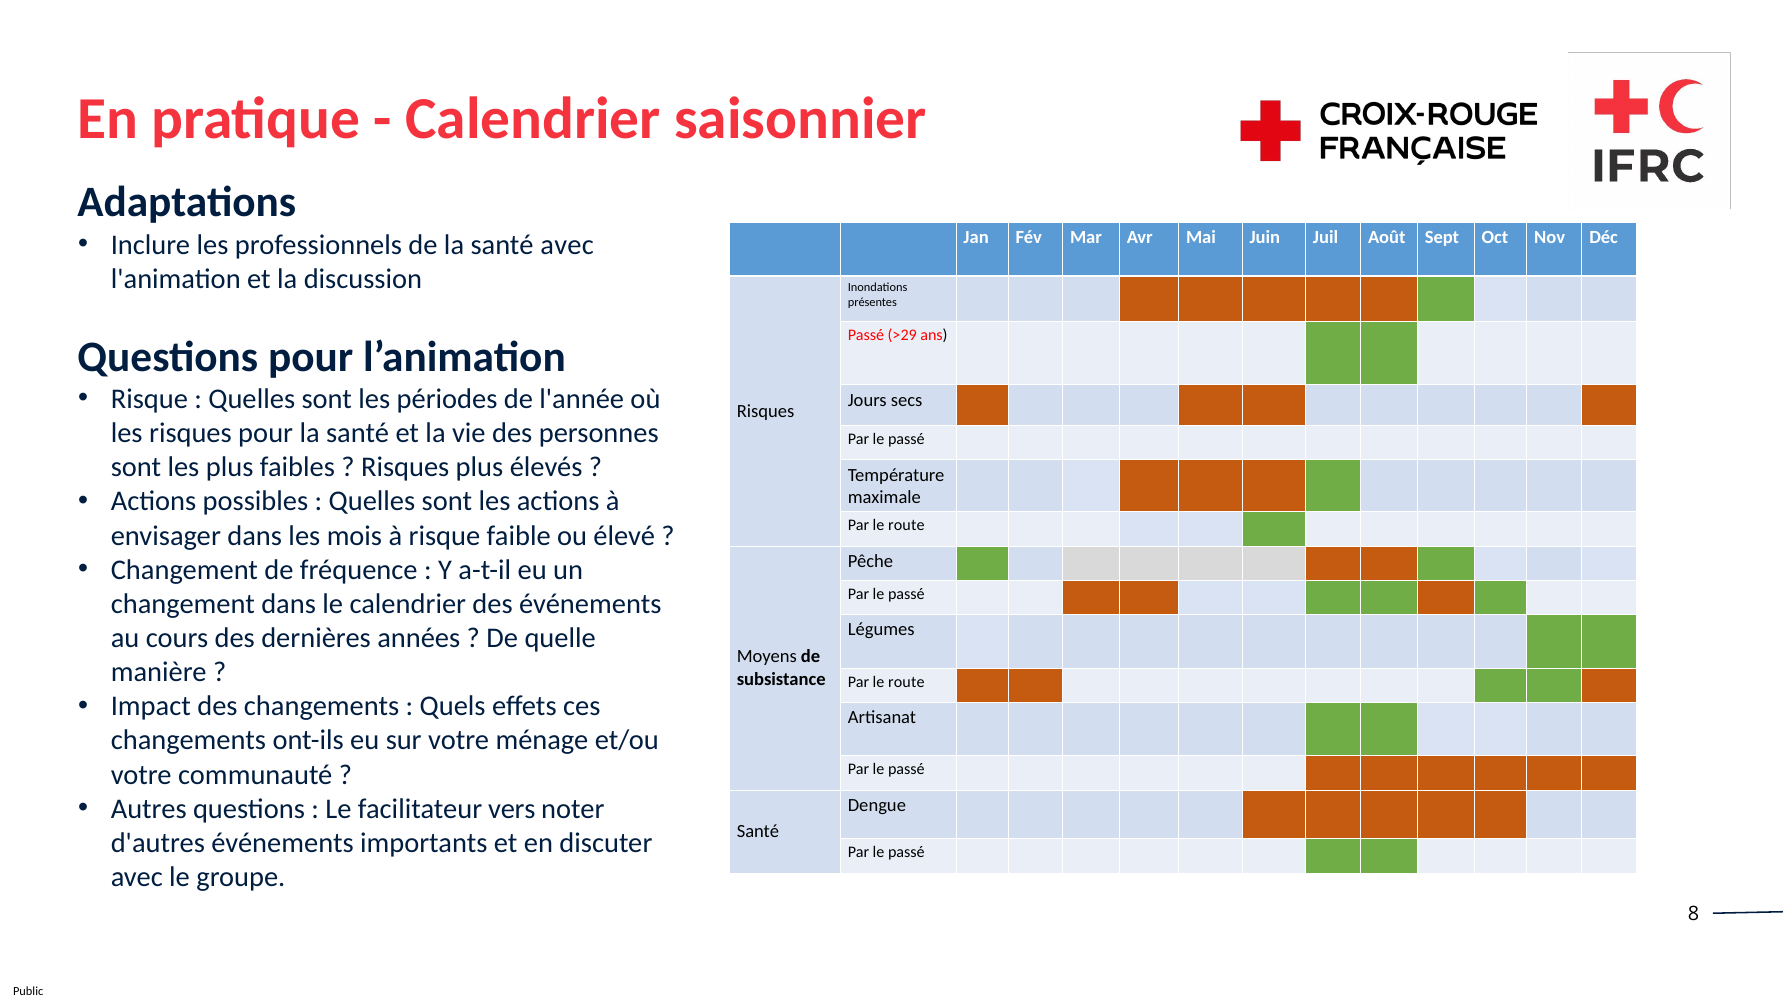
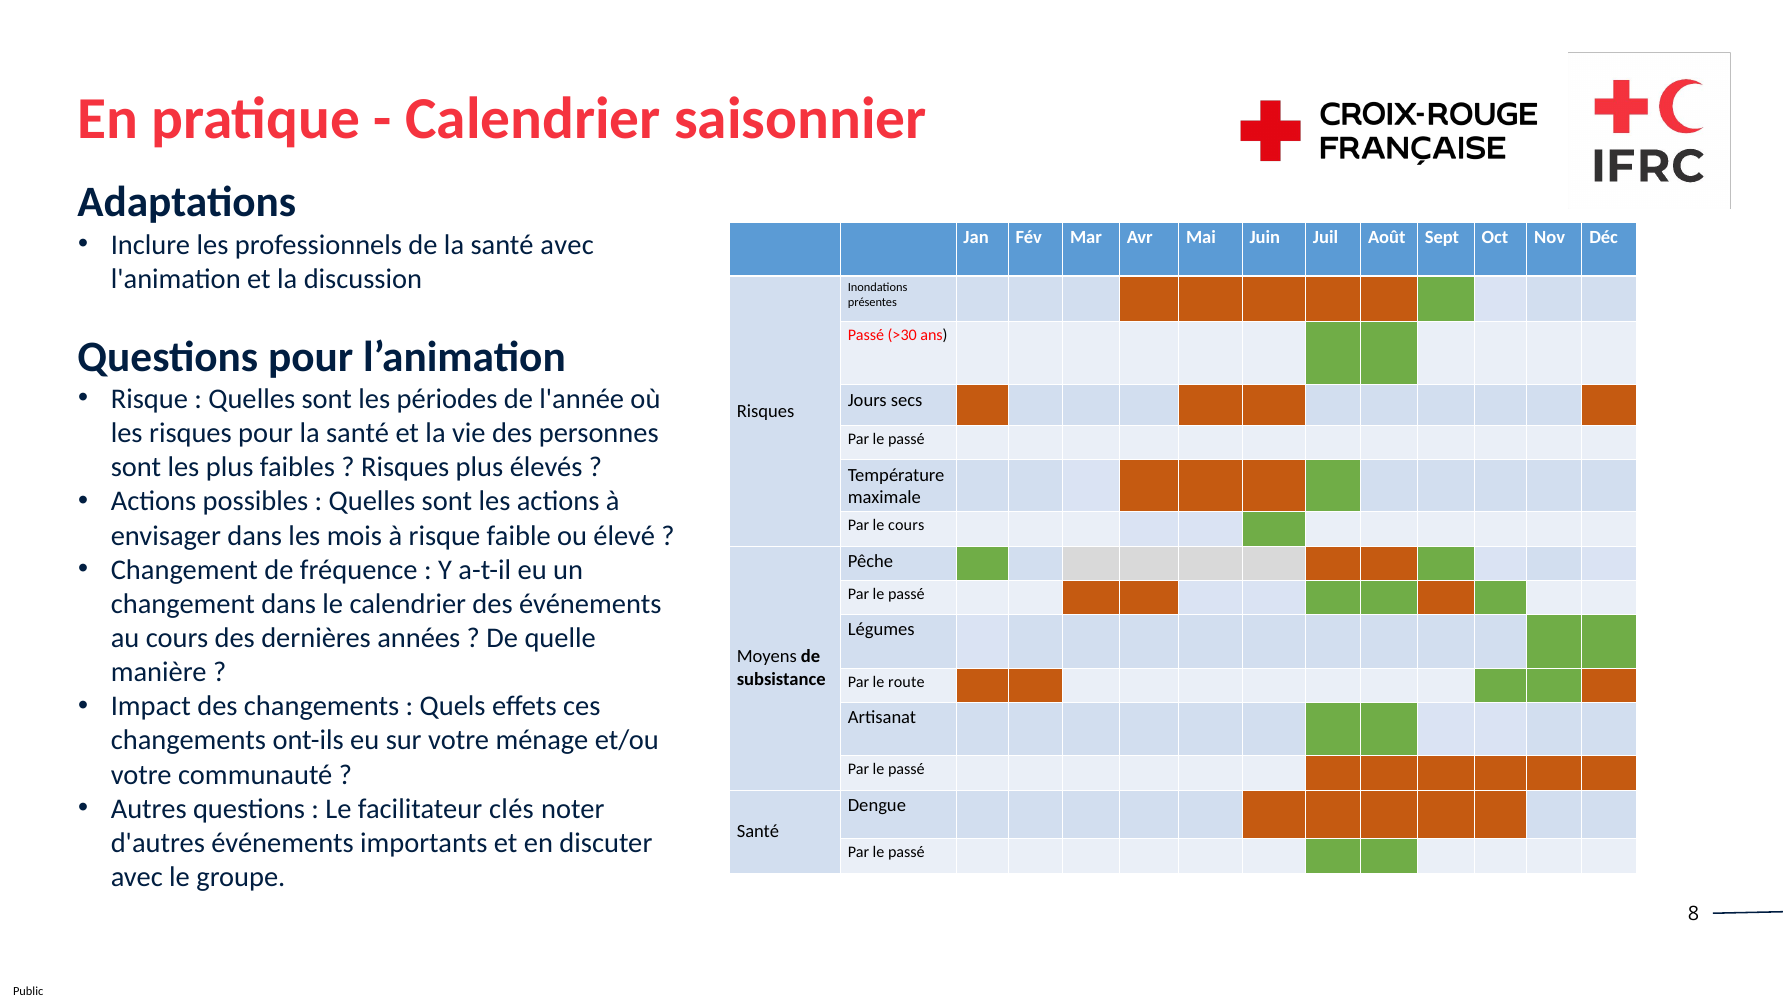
>29: >29 -> >30
route at (906, 526): route -> cours
vers: vers -> clés
